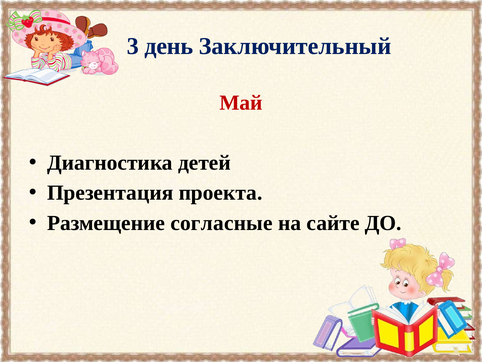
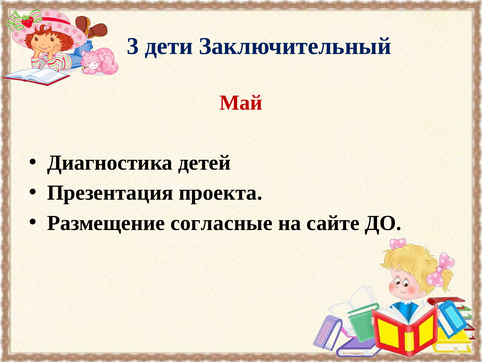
день: день -> дети
